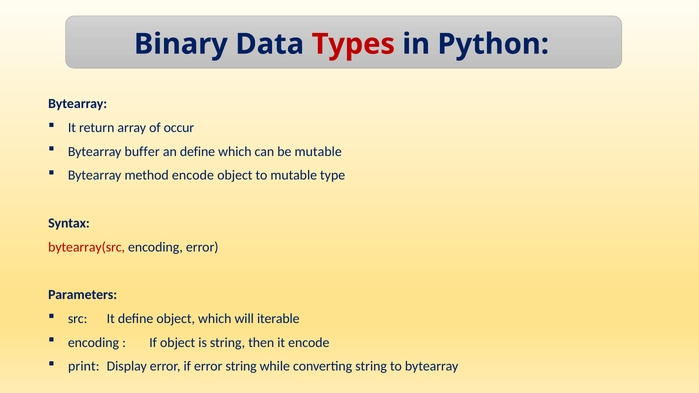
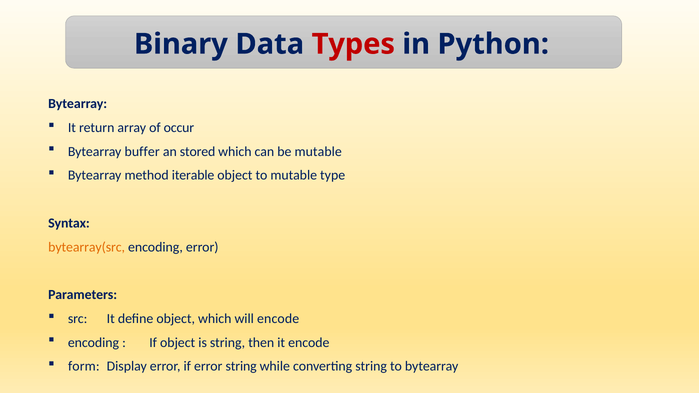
an define: define -> stored
method encode: encode -> iterable
bytearray(src colour: red -> orange
will iterable: iterable -> encode
print: print -> form
